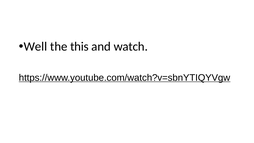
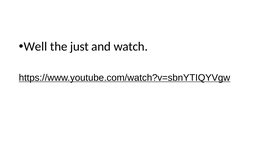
this: this -> just
